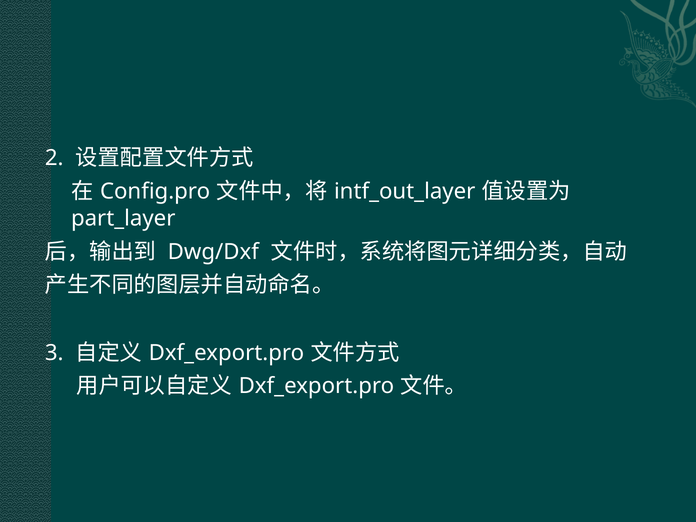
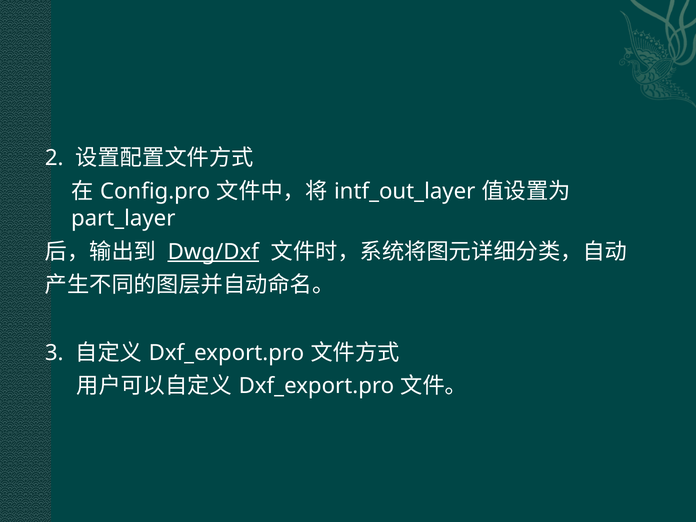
Dwg/Dxf underline: none -> present
